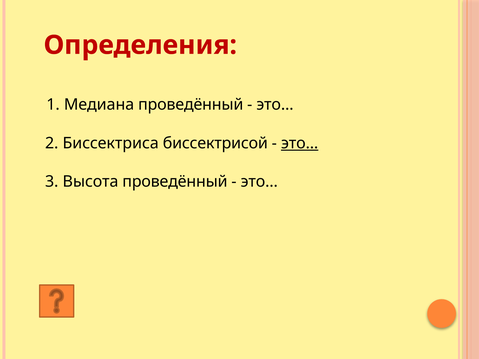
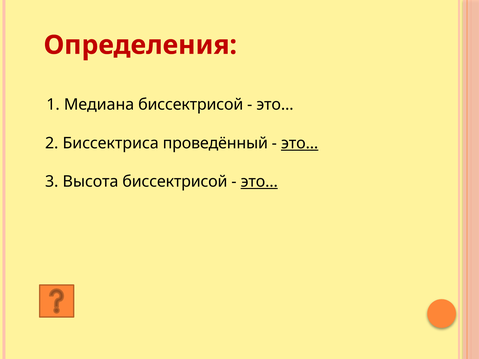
Медиана проведённый: проведённый -> биссектрисой
биссектрисой: биссектрисой -> проведённый
Высота проведённый: проведённый -> биссектрисой
это… at (259, 182) underline: none -> present
